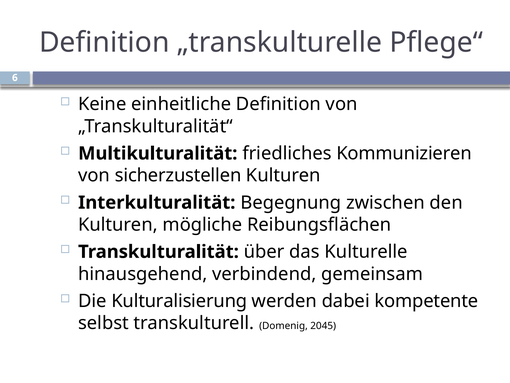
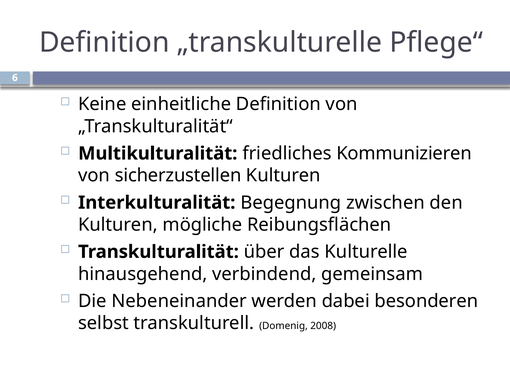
Kulturalisierung: Kulturalisierung -> Nebeneinander
kompetente: kompetente -> besonderen
2045: 2045 -> 2008
